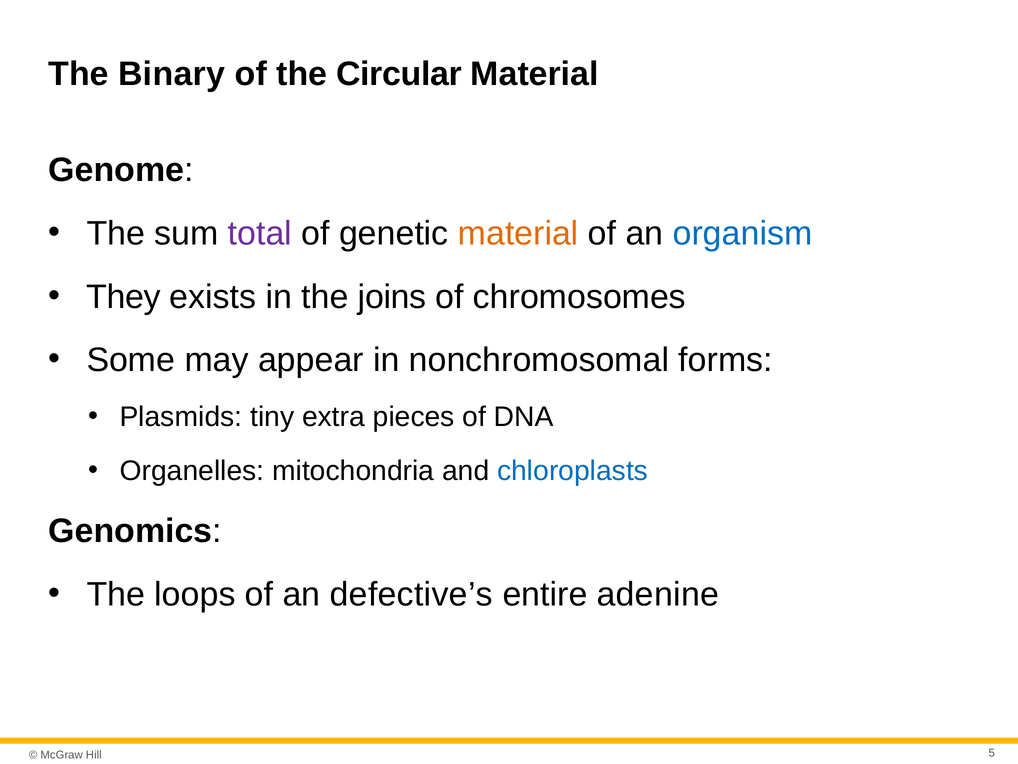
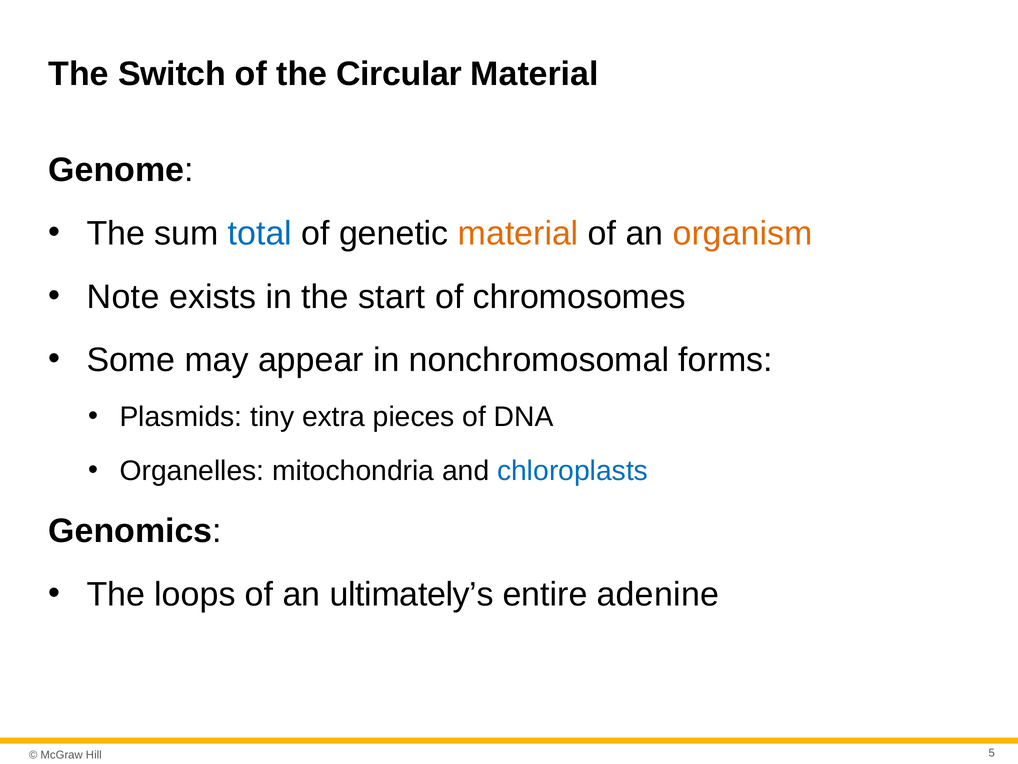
Binary: Binary -> Switch
total colour: purple -> blue
organism colour: blue -> orange
They: They -> Note
joins: joins -> start
defective’s: defective’s -> ultimately’s
